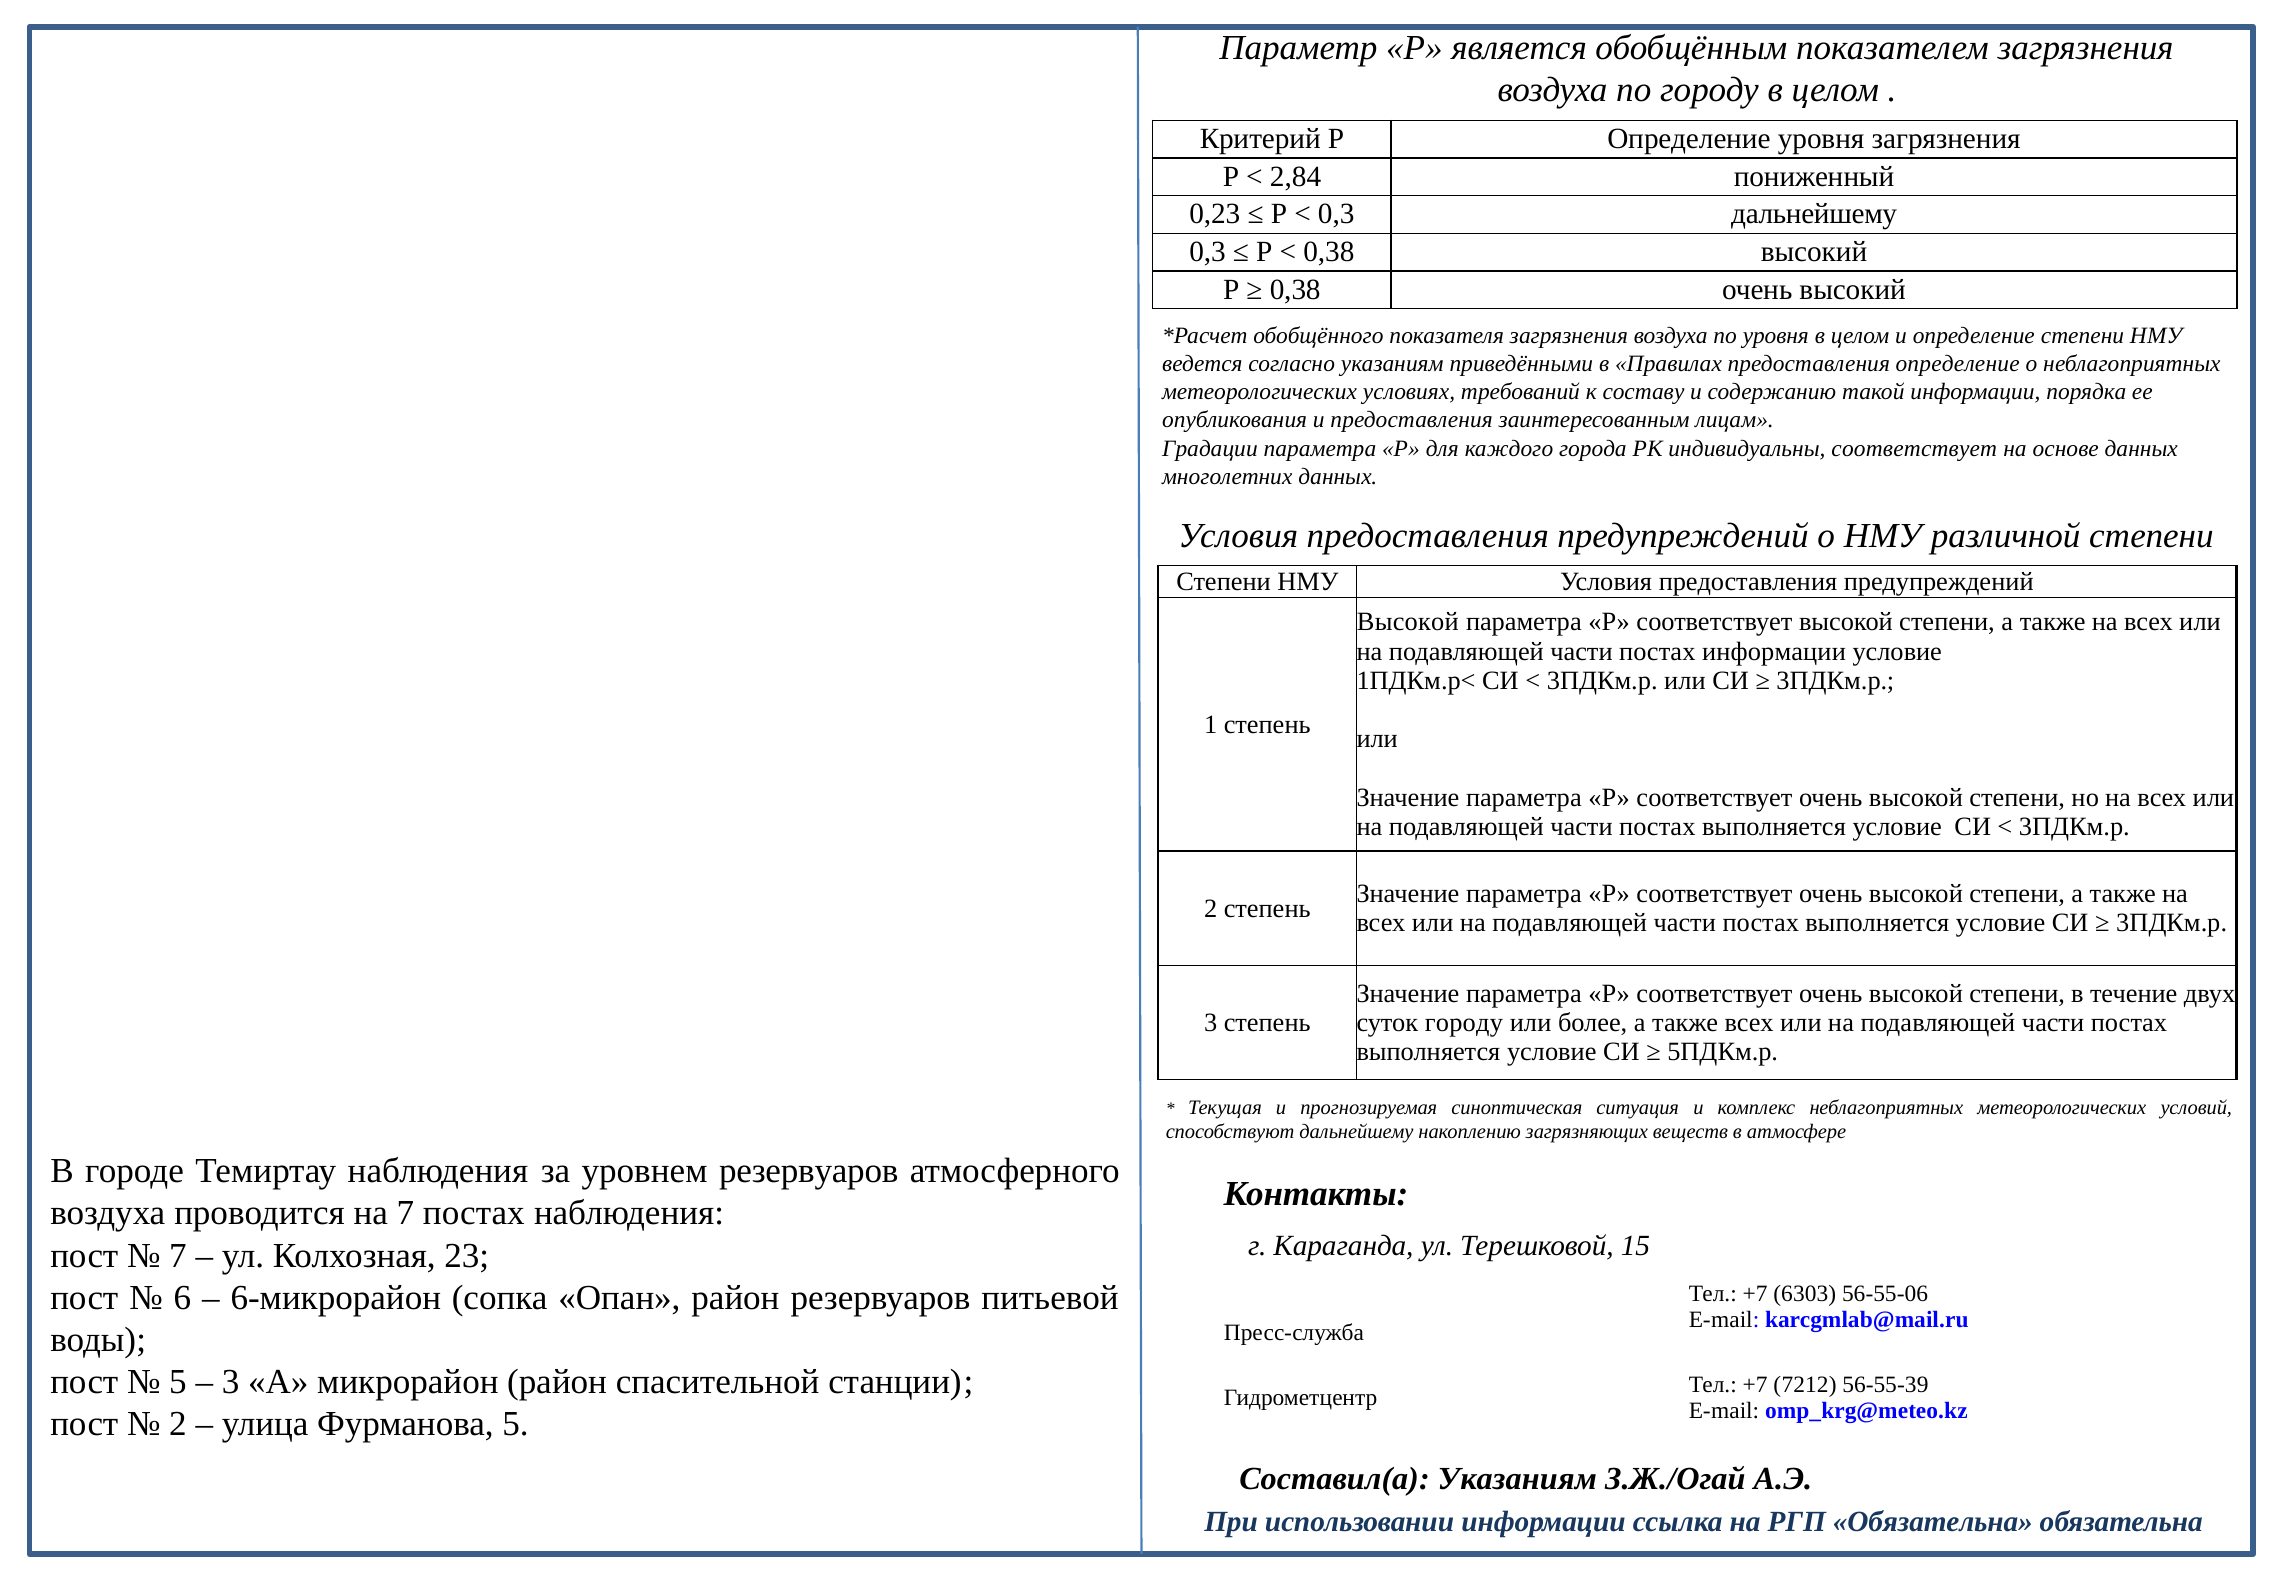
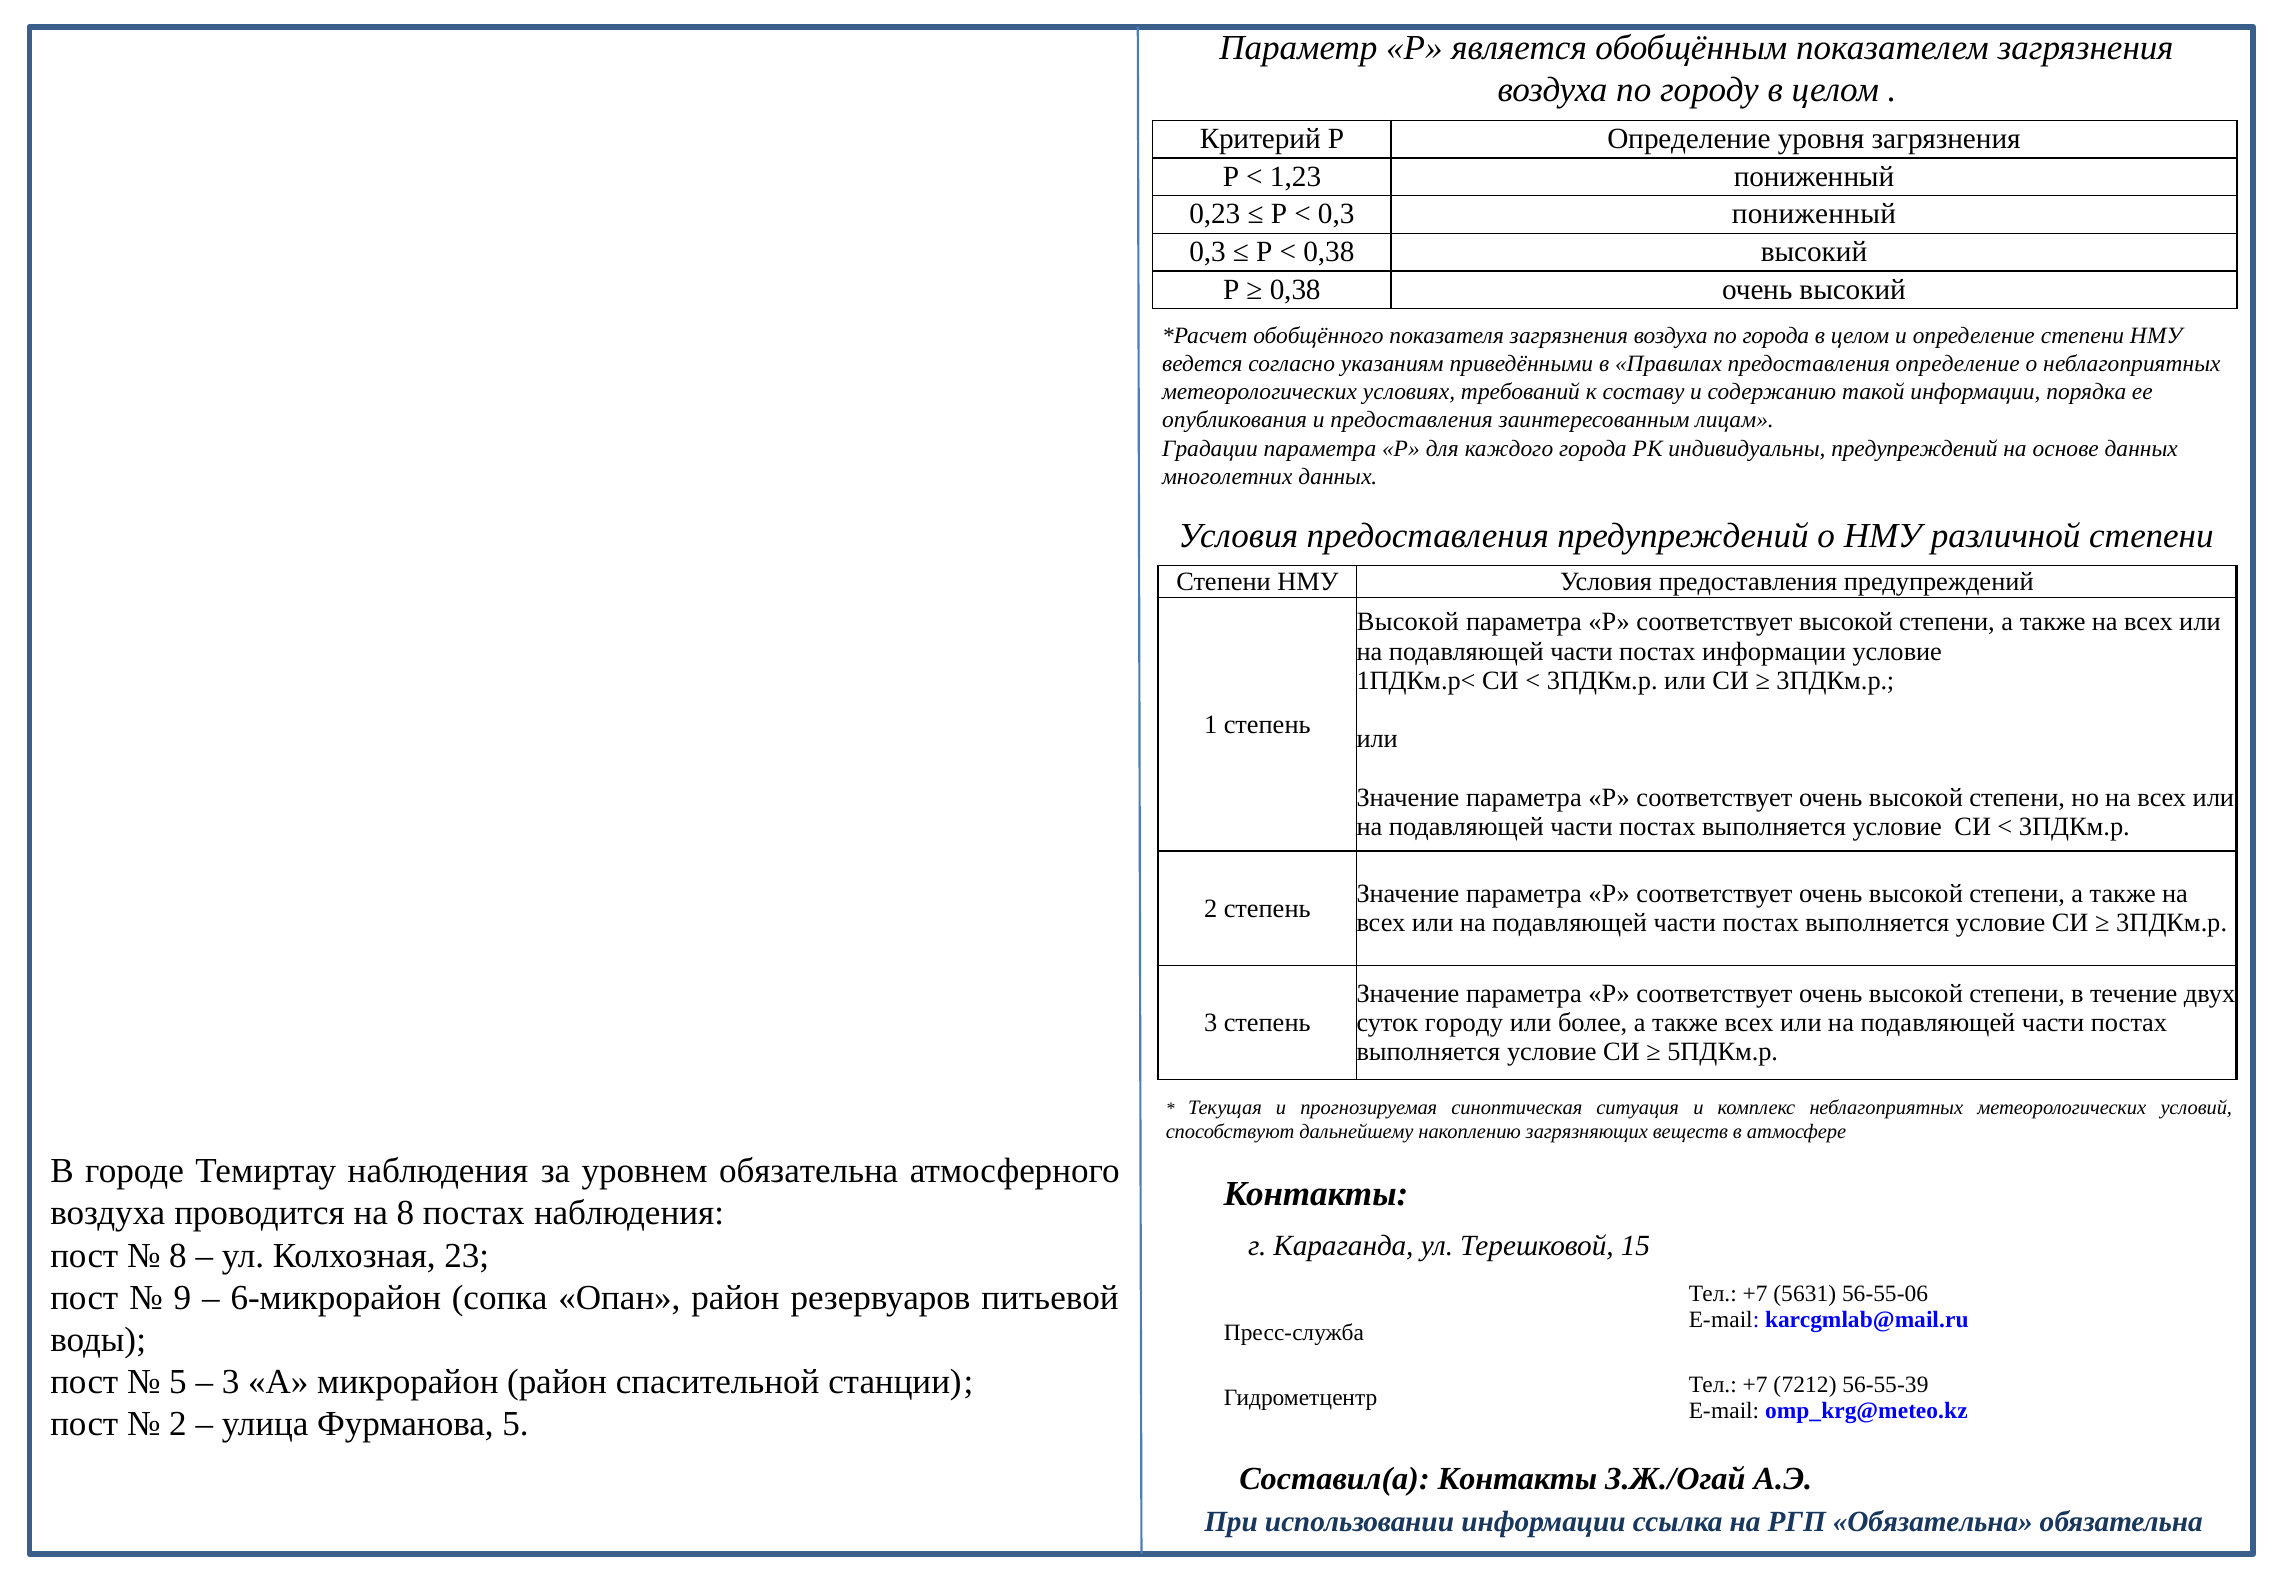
2,84: 2,84 -> 1,23
0,3 дальнейшему: дальнейшему -> пониженный
по уровня: уровня -> города
индивидуальны соответствует: соответствует -> предупреждений
уровнем резервуаров: резервуаров -> обязательна
на 7: 7 -> 8
7 at (178, 1255): 7 -> 8
6: 6 -> 9
6303: 6303 -> 5631
Составил(а Указаниям: Указаниям -> Контакты
